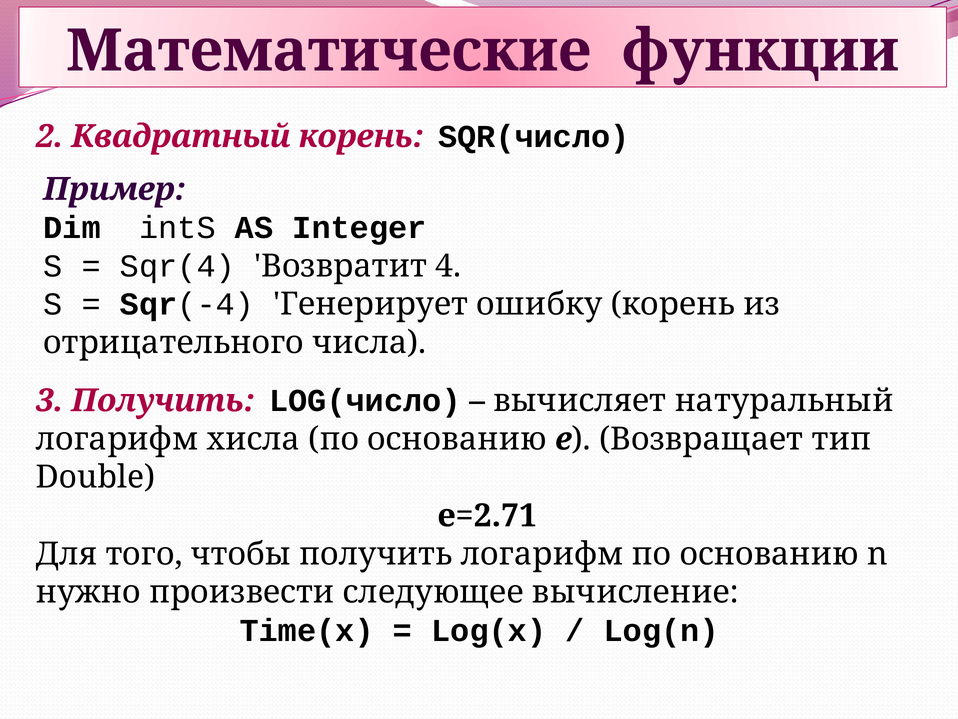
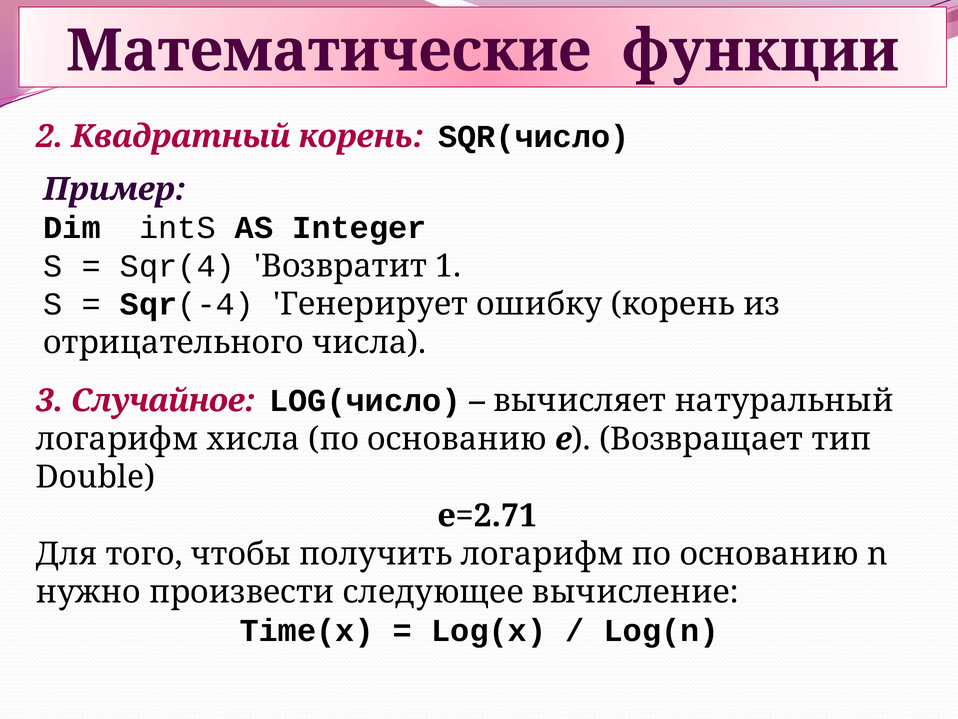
4: 4 -> 1
3 Получить: Получить -> Случайное
